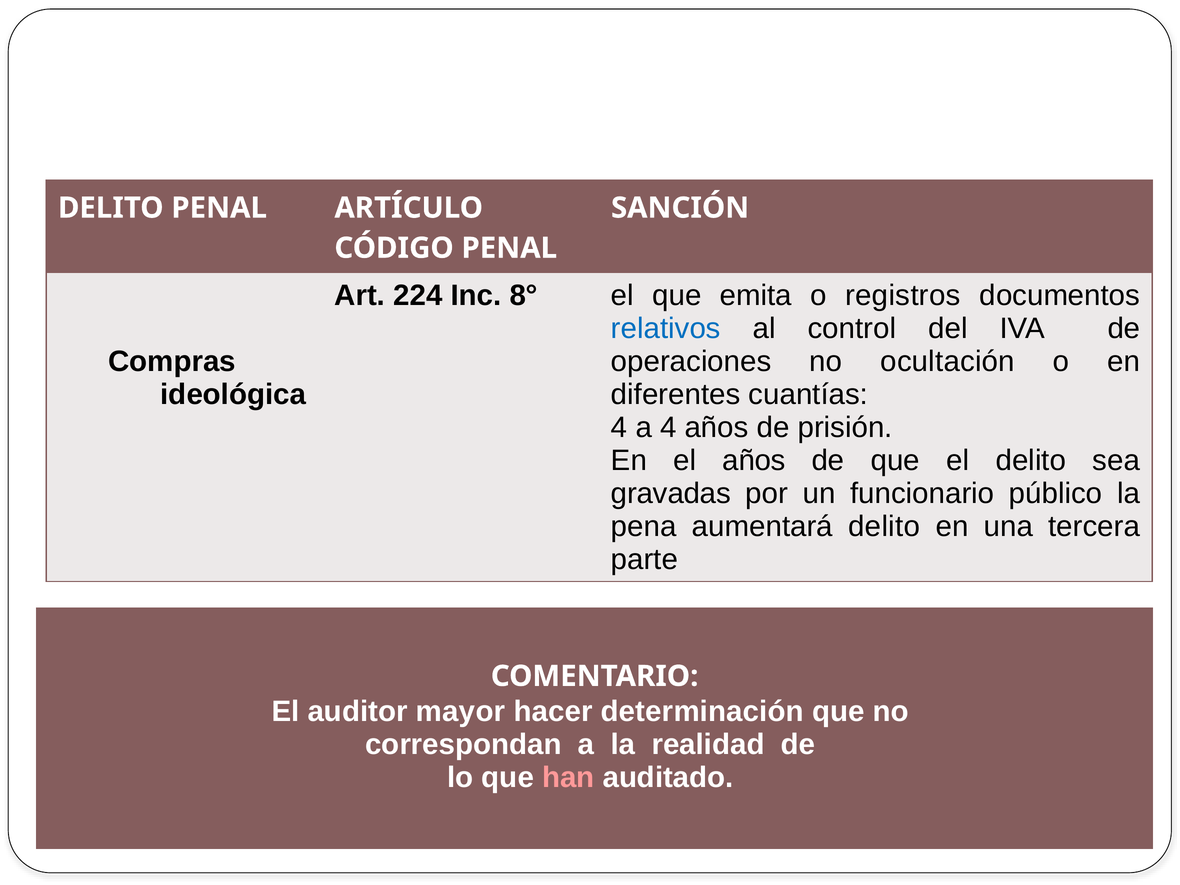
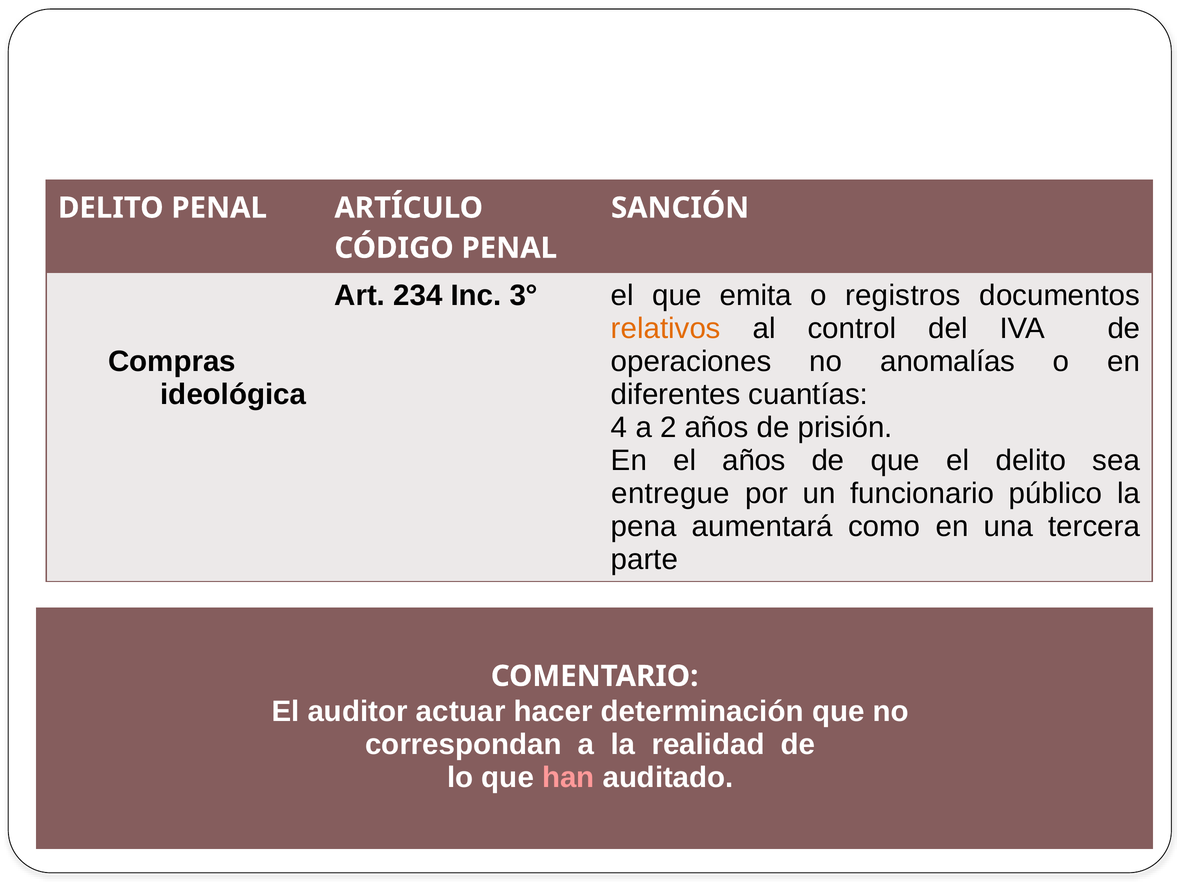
224: 224 -> 234
8°: 8° -> 3°
relativos colour: blue -> orange
ocultación: ocultación -> anomalías
a 4: 4 -> 2
gravadas: gravadas -> entregue
aumentará delito: delito -> como
mayor: mayor -> actuar
